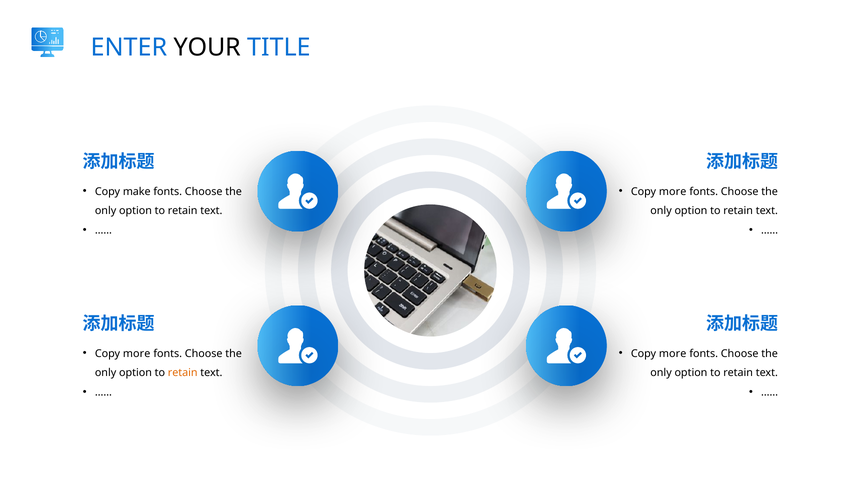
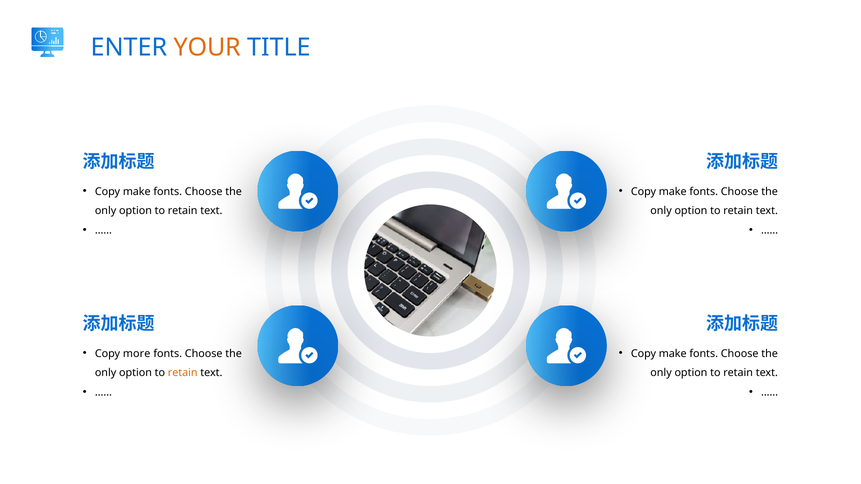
YOUR colour: black -> orange
more at (673, 192): more -> make
more at (673, 354): more -> make
